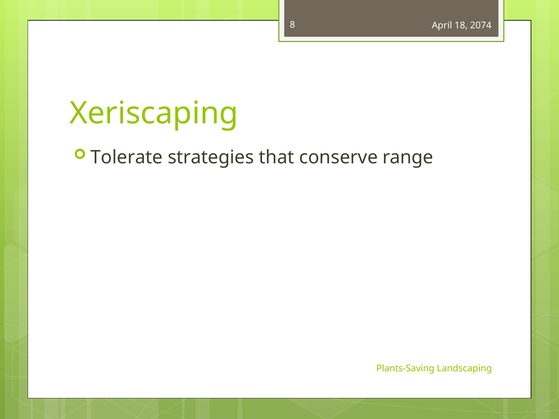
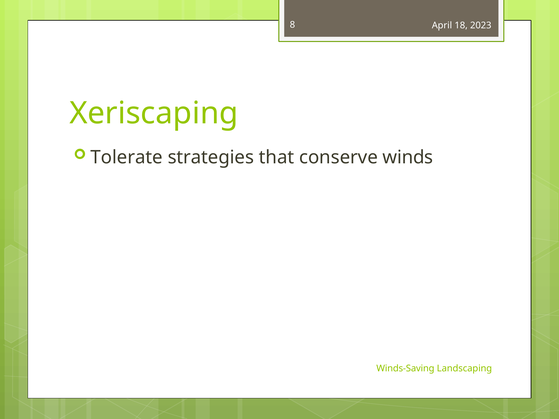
2074: 2074 -> 2023
range: range -> winds
Plants-Saving: Plants-Saving -> Winds-Saving
